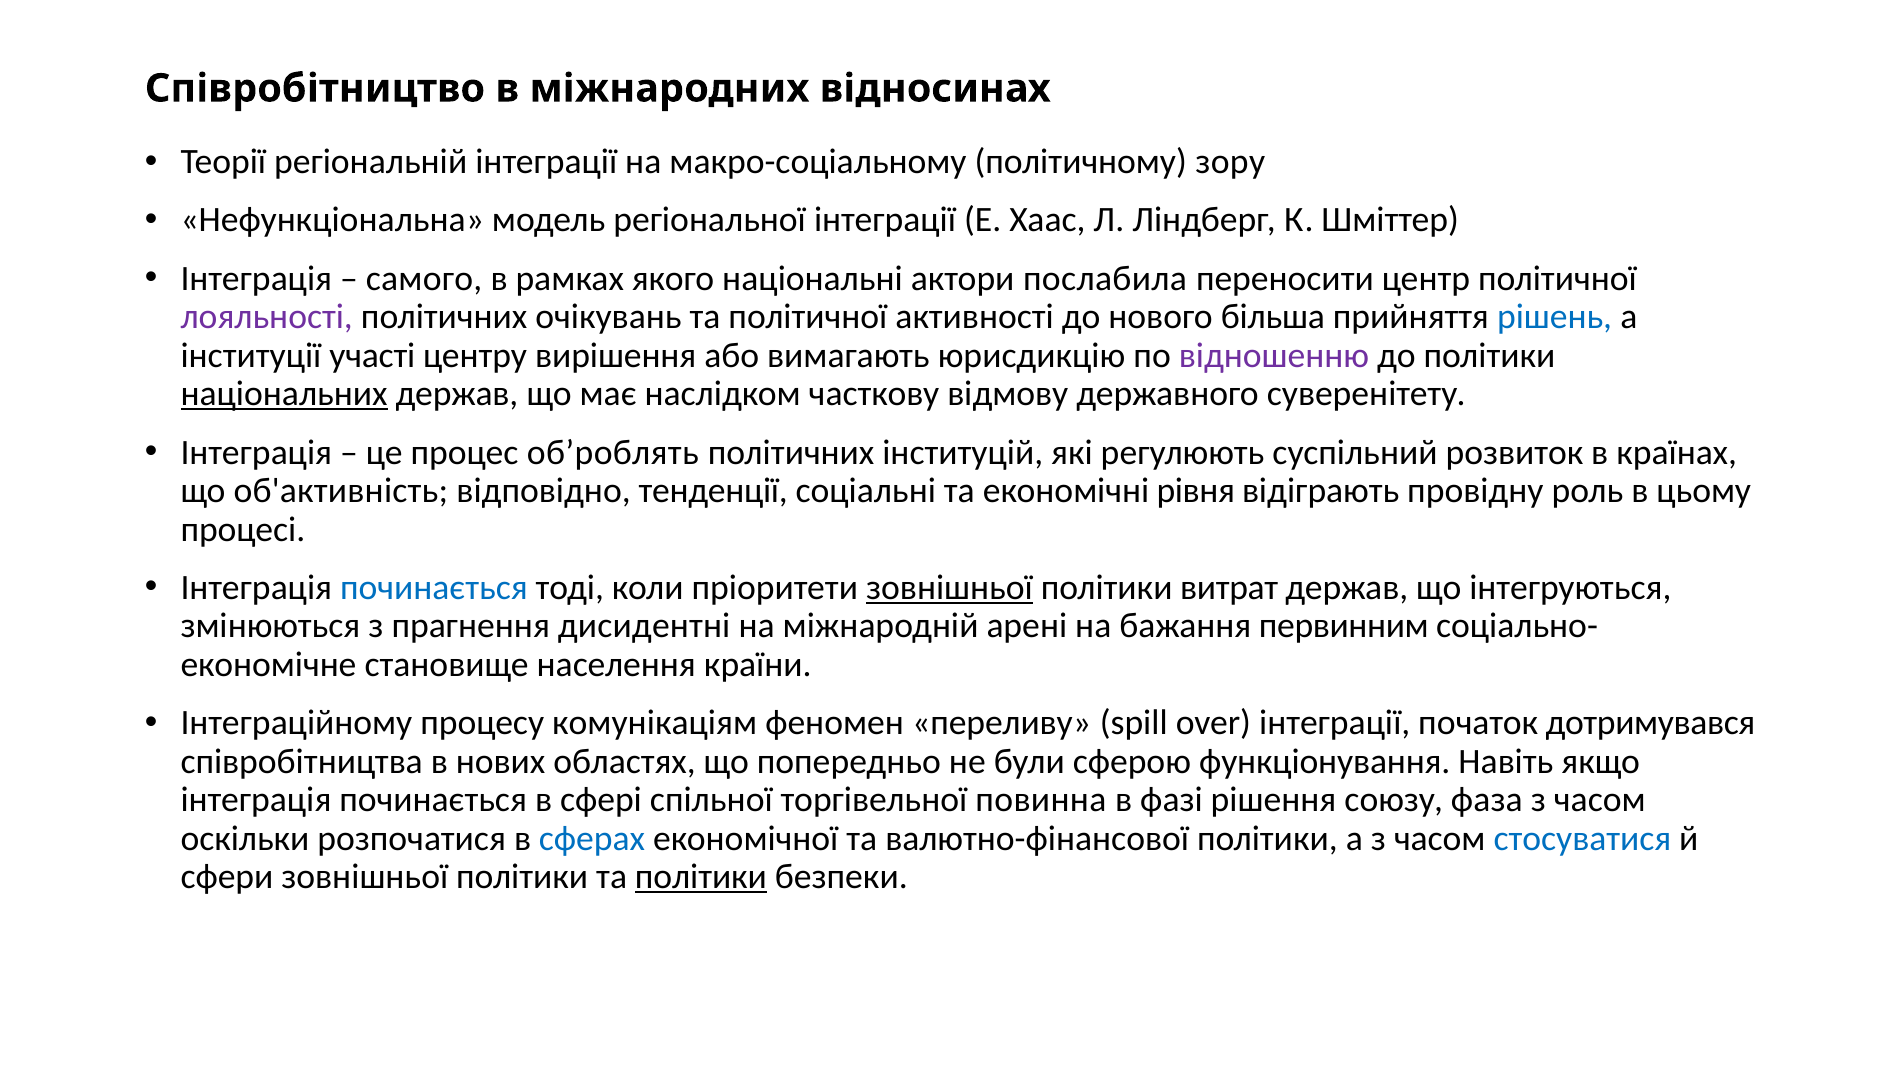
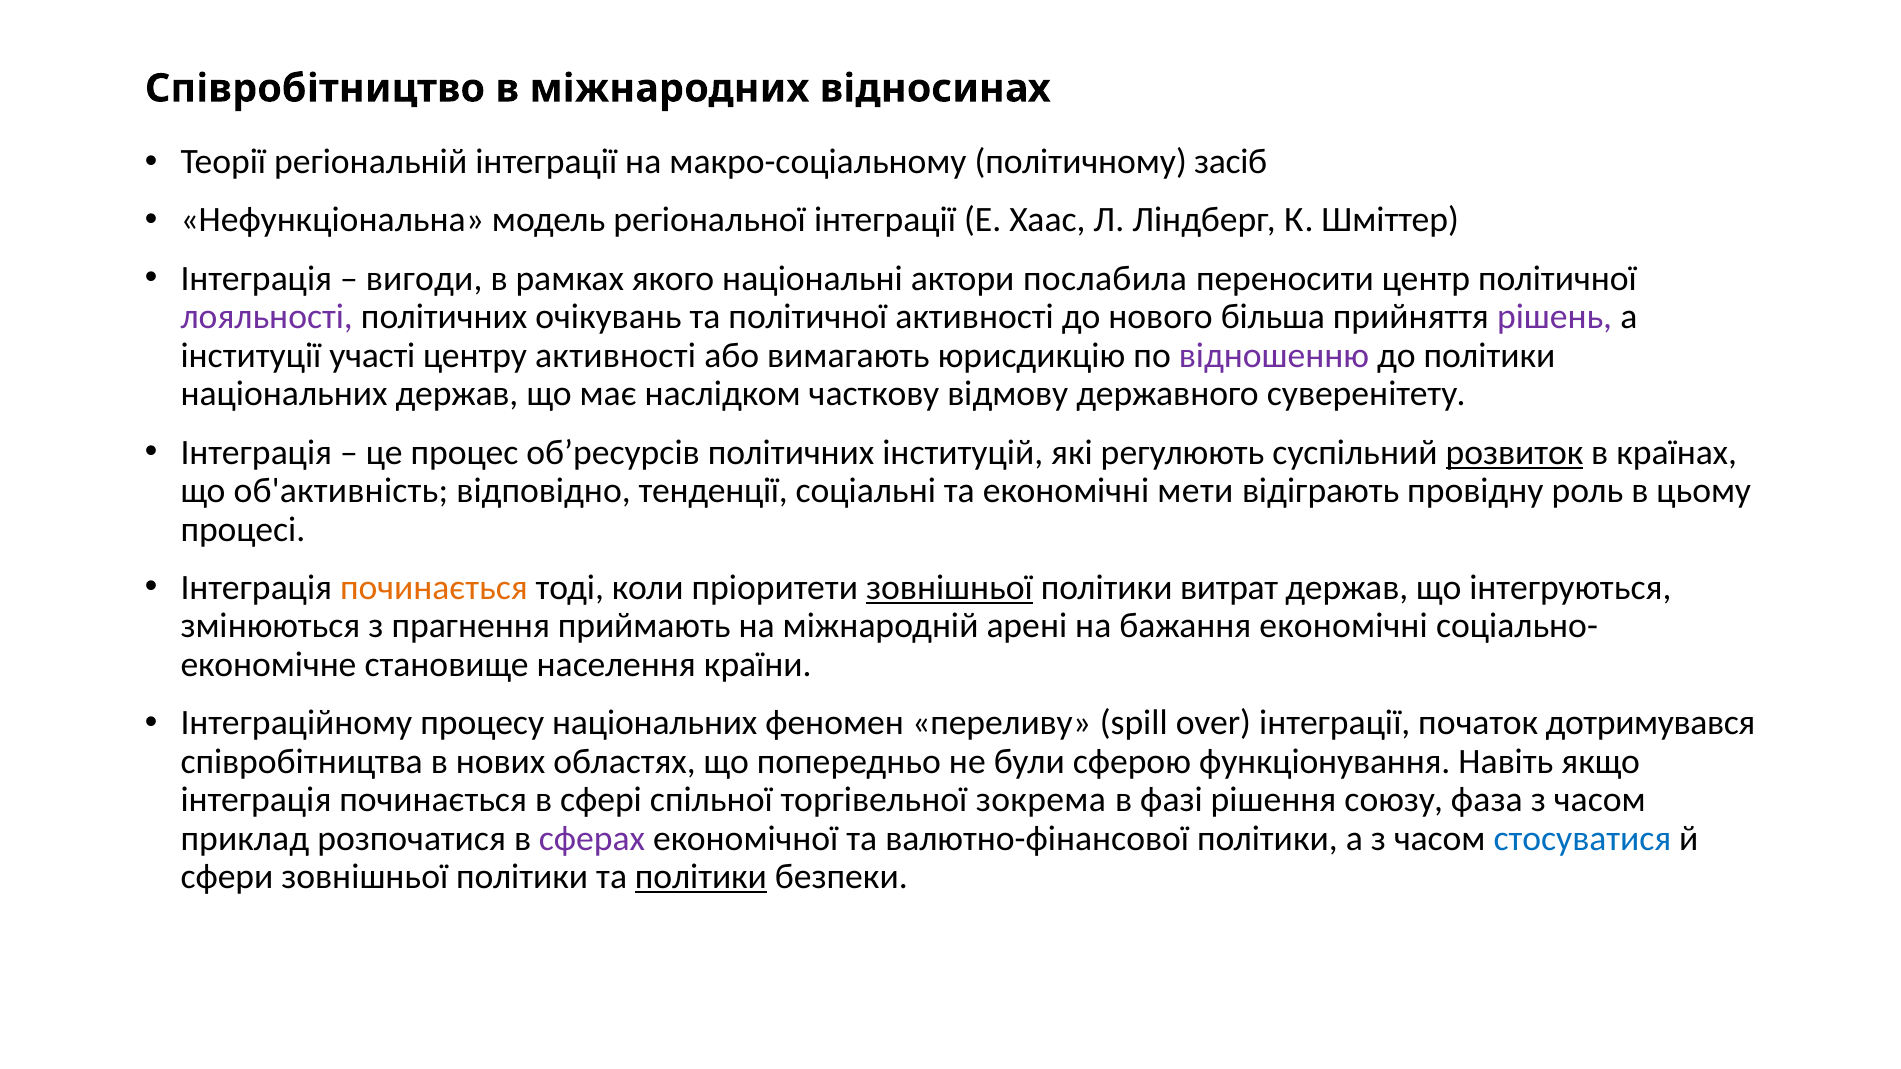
зору: зору -> засіб
самого: самого -> вигоди
рішень colour: blue -> purple
центру вирішення: вирішення -> активності
національних at (284, 394) underline: present -> none
об’роблять: об’роблять -> об’ресурсів
розвиток underline: none -> present
рівня: рівня -> мети
починається at (434, 588) colour: blue -> orange
дисидентні: дисидентні -> приймають
бажання первинним: первинним -> економічні
процесу комунікаціям: комунікаціям -> національних
повинна: повинна -> зокрема
оскільки: оскільки -> приклад
сферах colour: blue -> purple
